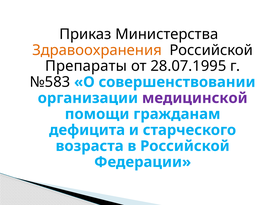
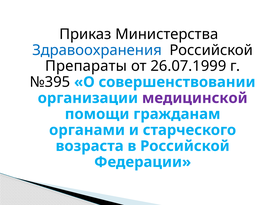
Здравоохранения colour: orange -> blue
28.07.1995: 28.07.1995 -> 26.07.1999
№583: №583 -> №395
дефицита: дефицита -> органами
